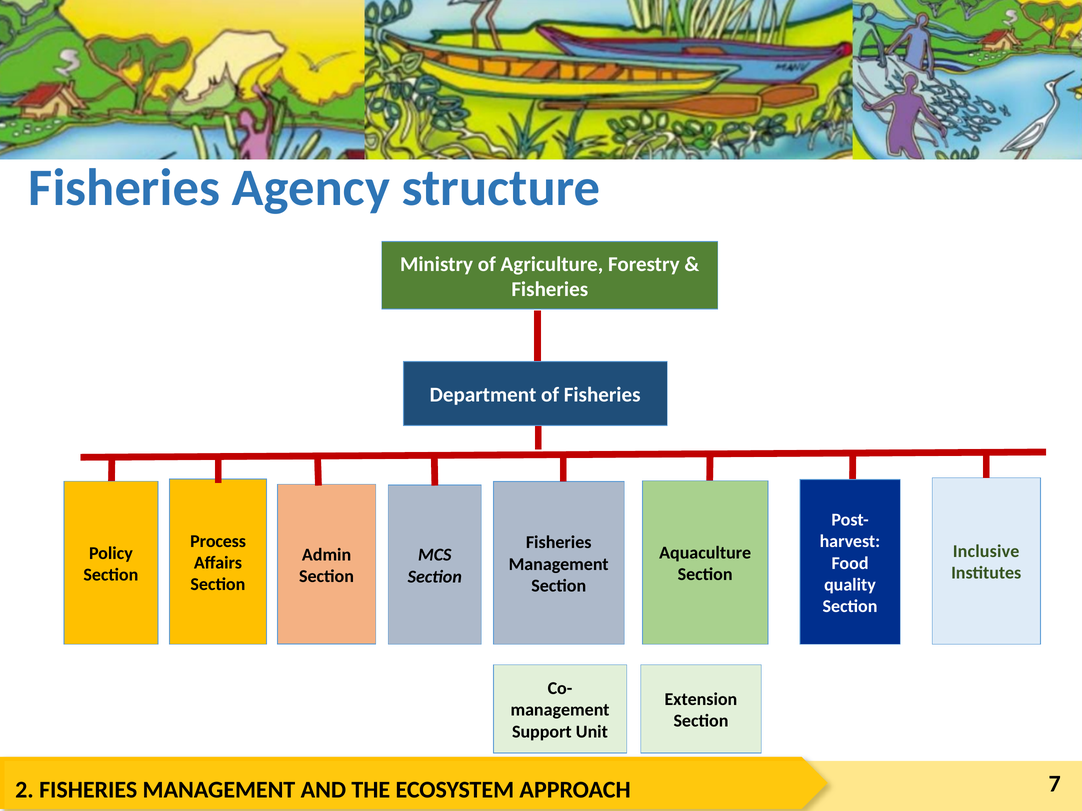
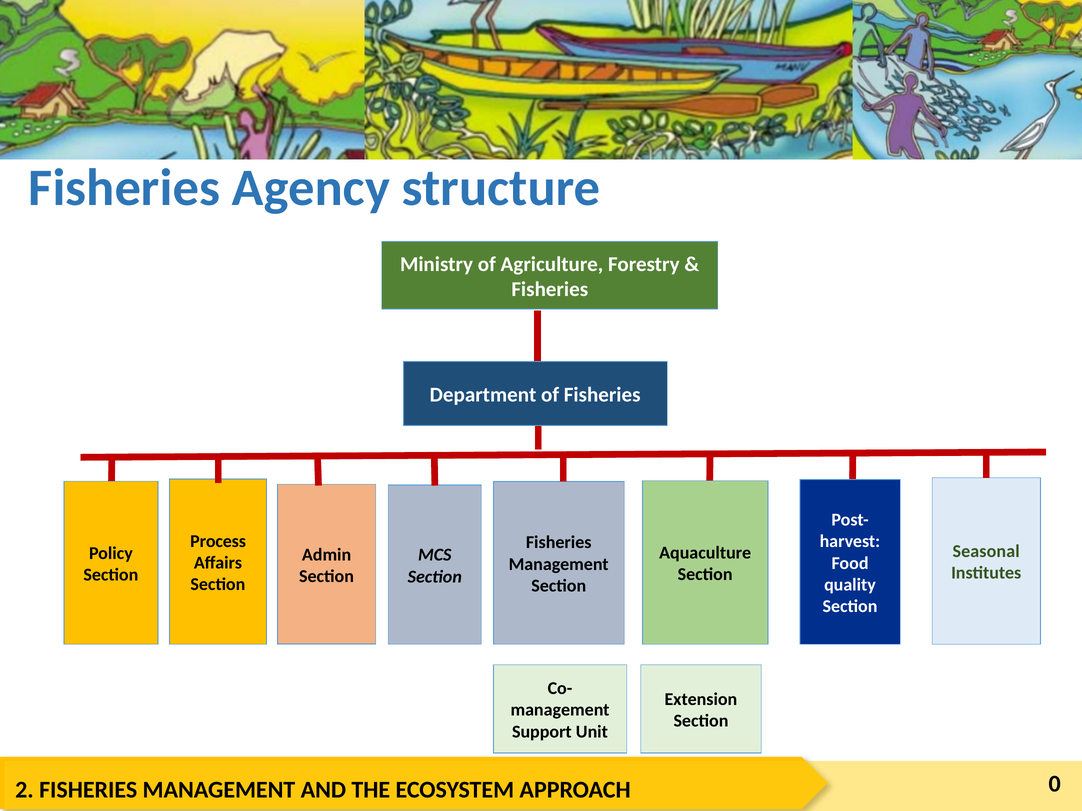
Inclusive: Inclusive -> Seasonal
7: 7 -> 0
